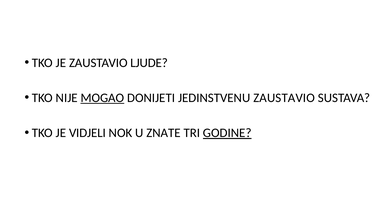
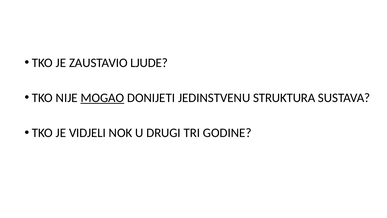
JEDINSTVENU ZAUSTAVIO: ZAUSTAVIO -> STRUKTURA
ZNATE: ZNATE -> DRUGI
GODINE underline: present -> none
